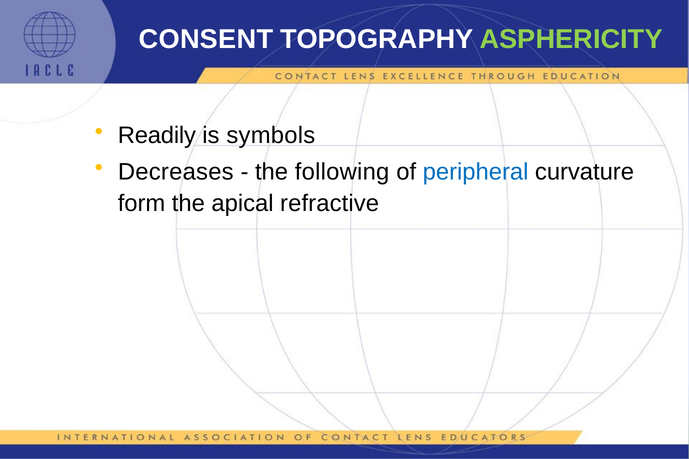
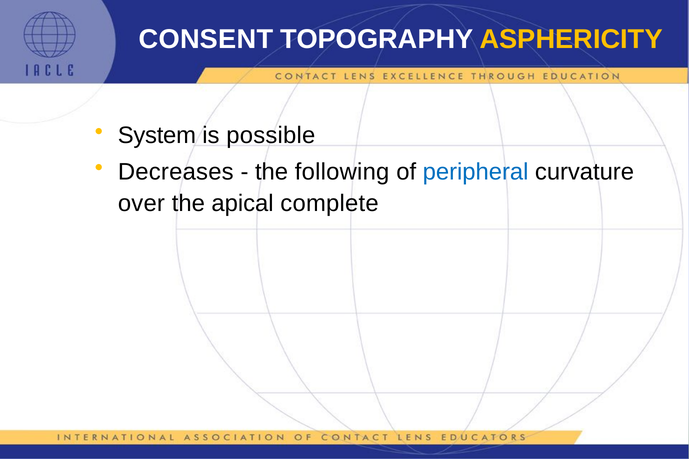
ASPHERICITY colour: light green -> yellow
Readily: Readily -> System
symbols: symbols -> possible
form: form -> over
refractive: refractive -> complete
